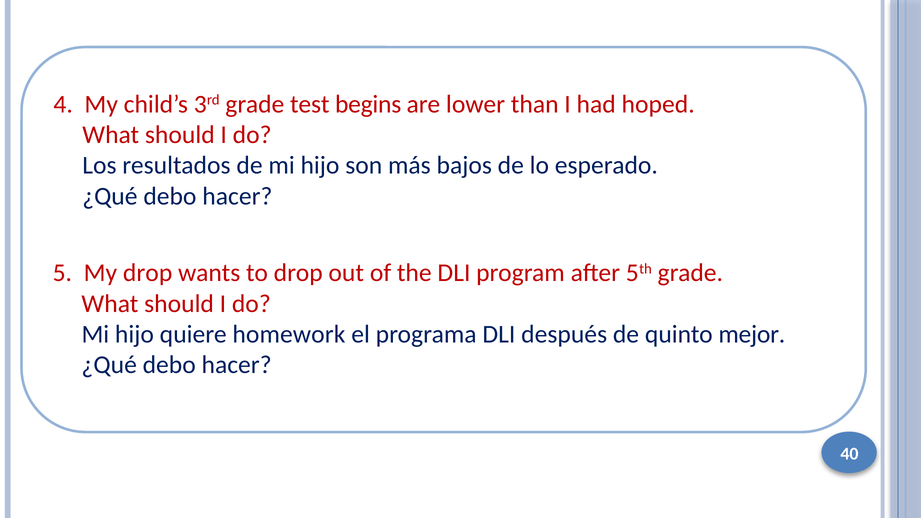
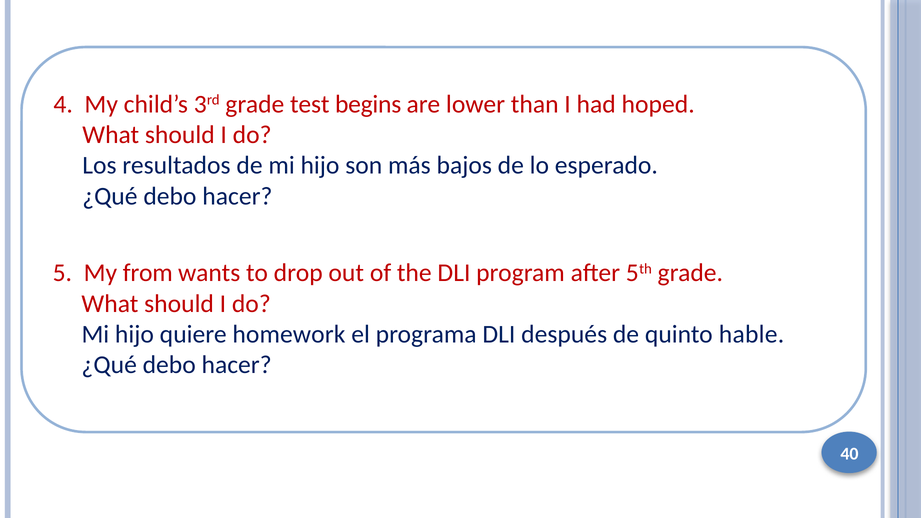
My drop: drop -> from
mejor: mejor -> hable
